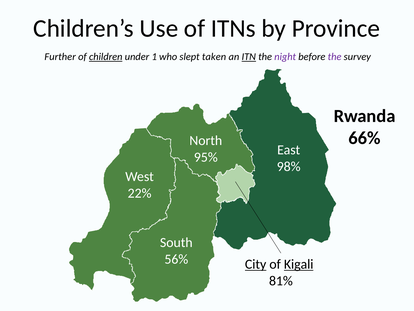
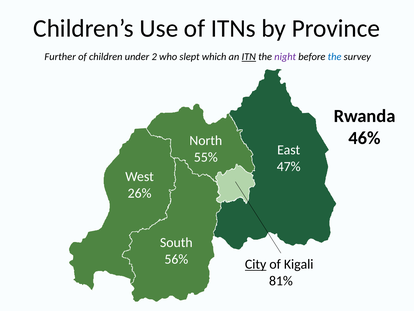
children underline: present -> none
1: 1 -> 2
taken: taken -> which
the at (335, 57) colour: purple -> blue
66%: 66% -> 46%
95%: 95% -> 55%
98%: 98% -> 47%
22%: 22% -> 26%
Kigali underline: present -> none
